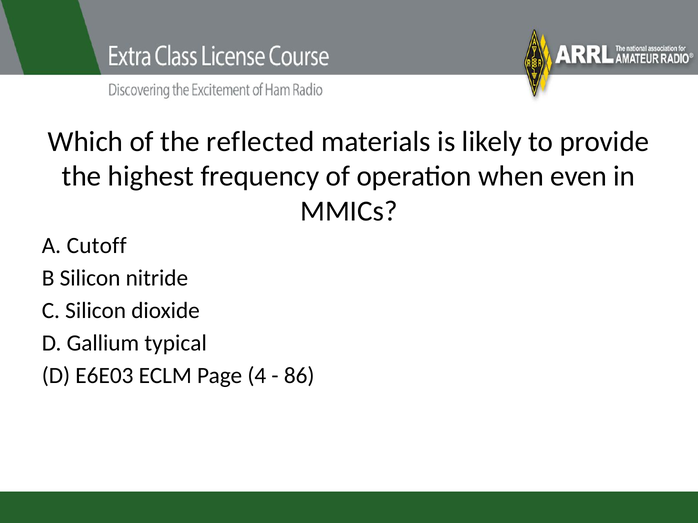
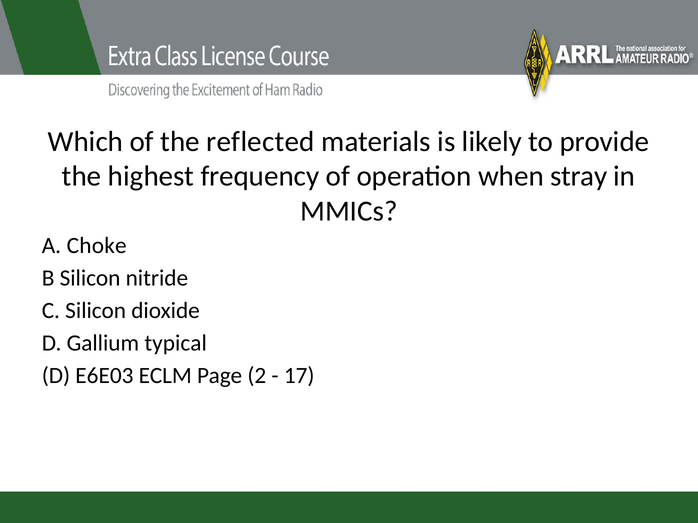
even: even -> stray
Cutoff: Cutoff -> Choke
4: 4 -> 2
86: 86 -> 17
